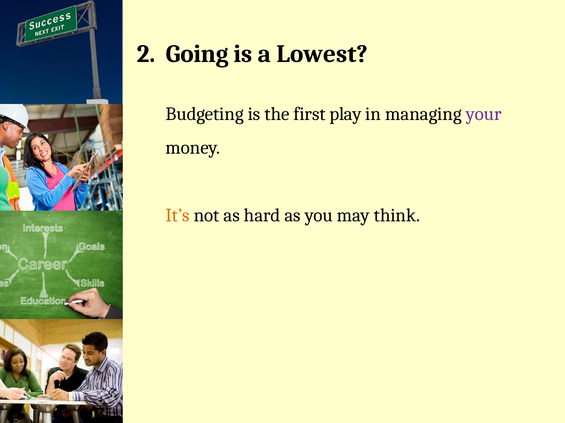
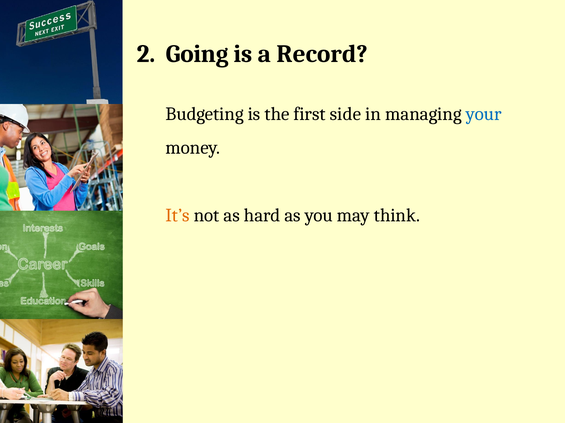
Lowest: Lowest -> Record
play: play -> side
your colour: purple -> blue
